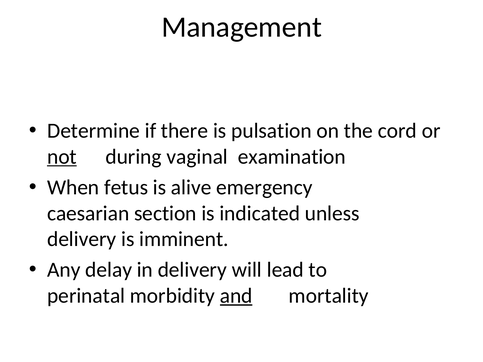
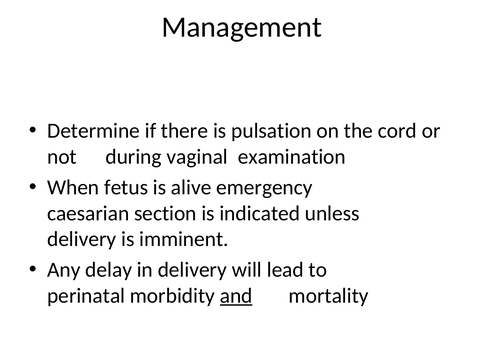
not underline: present -> none
